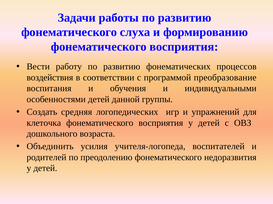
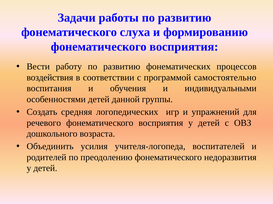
преобразование: преобразование -> самостоятельно
клеточка: клеточка -> речевого
